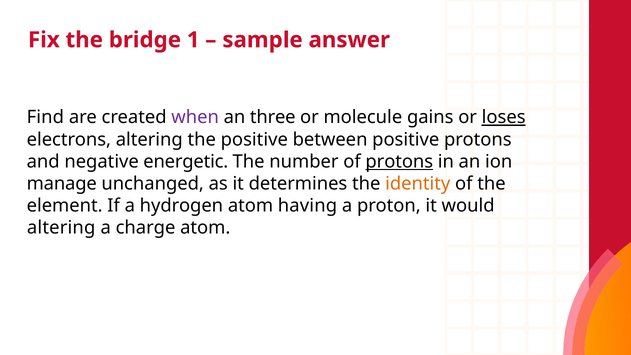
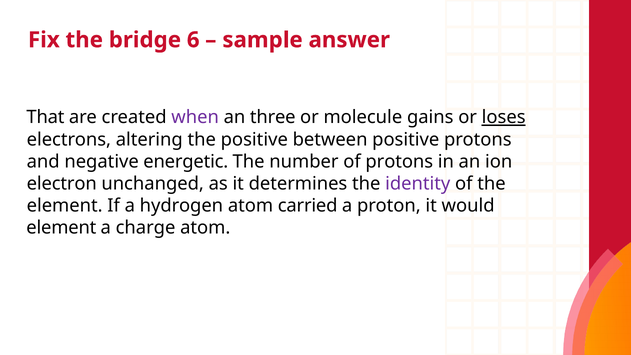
1: 1 -> 6
Find: Find -> That
protons at (399, 161) underline: present -> none
manage: manage -> electron
identity colour: orange -> purple
having: having -> carried
altering at (61, 228): altering -> element
